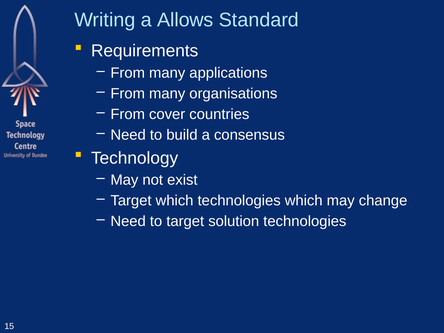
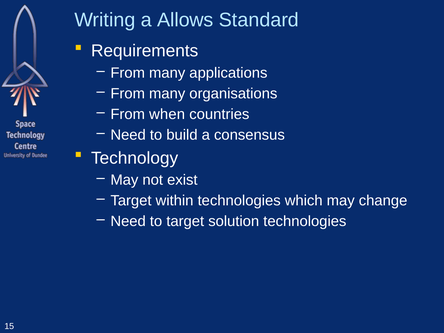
cover: cover -> when
Target which: which -> within
